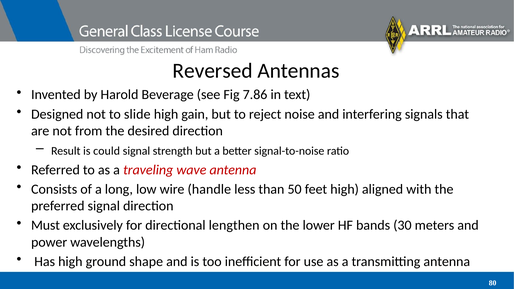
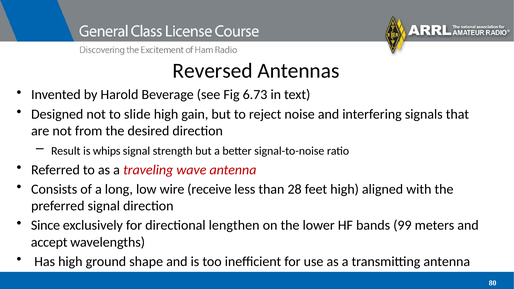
7.86: 7.86 -> 6.73
could: could -> whips
handle: handle -> receive
50: 50 -> 28
Must: Must -> Since
30: 30 -> 99
power: power -> accept
